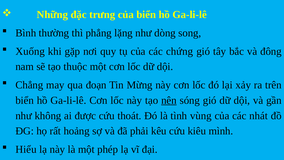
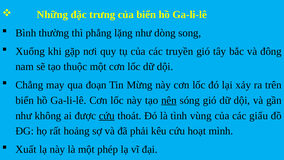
chứng: chứng -> truyền
cứu at (107, 116) underline: none -> present
nhát: nhát -> giấu
kiêu: kiêu -> hoạt
Hiểu: Hiểu -> Xuất
